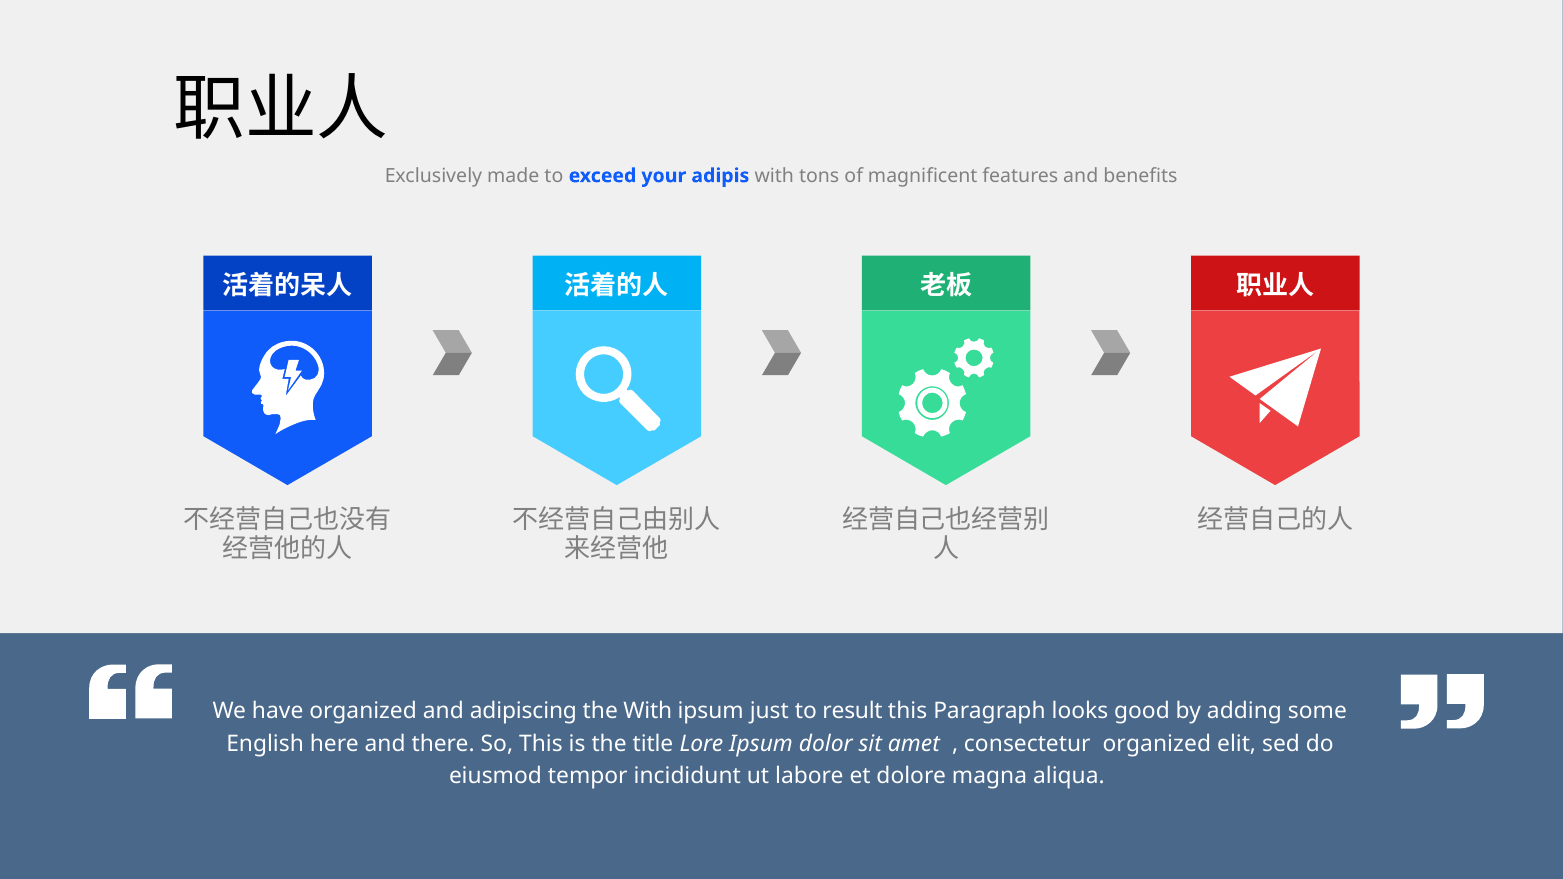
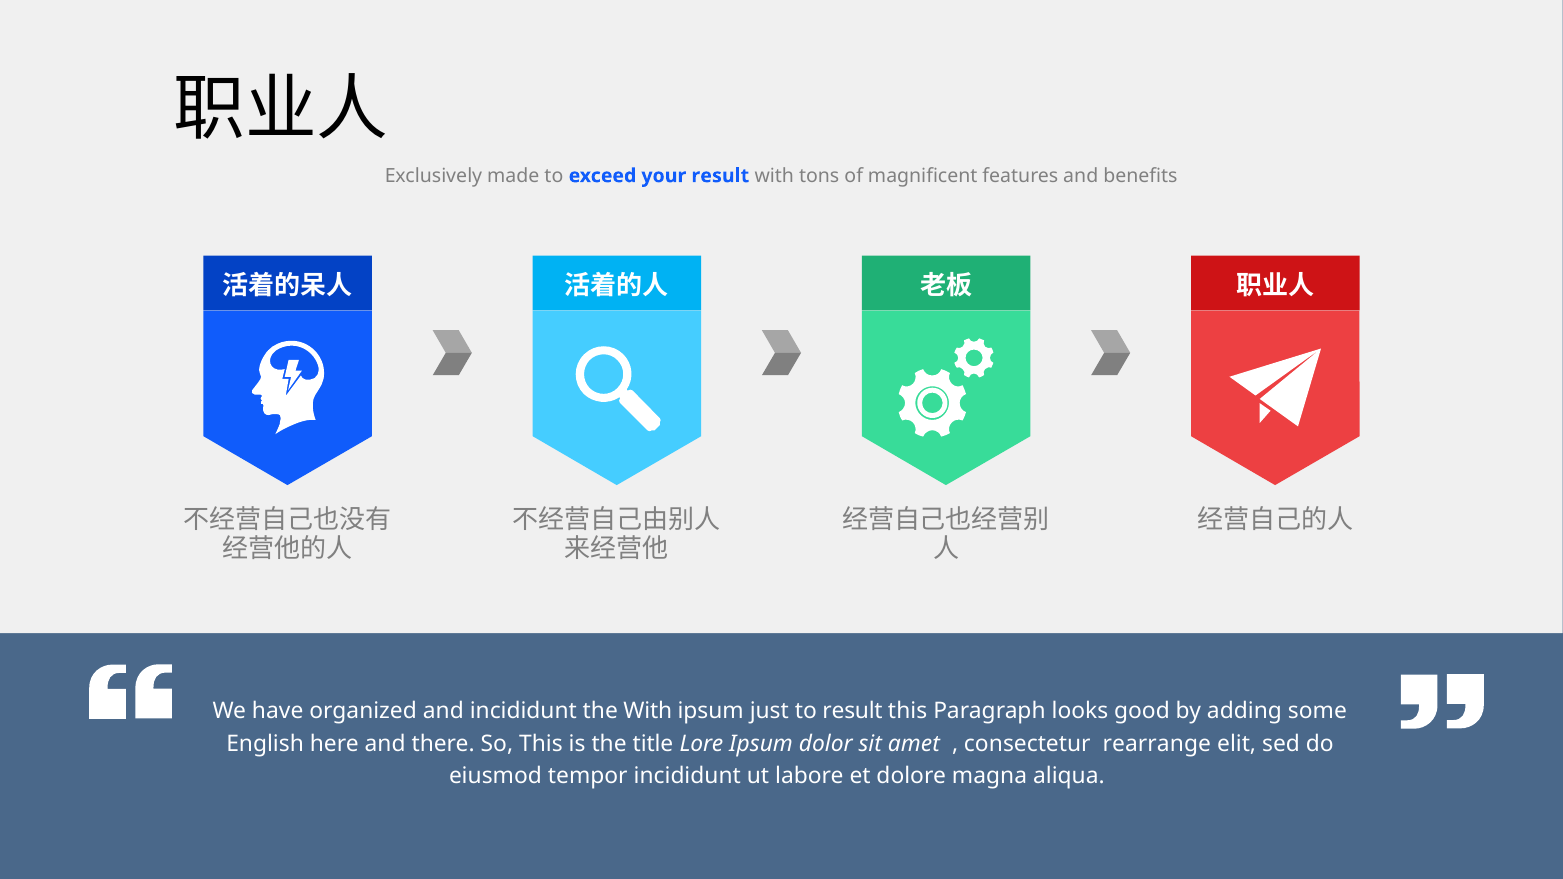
your adipis: adipis -> result
and adipiscing: adipiscing -> incididunt
consectetur organized: organized -> rearrange
